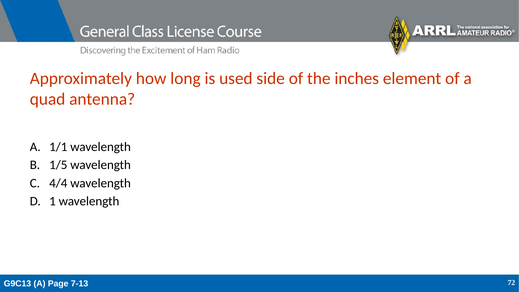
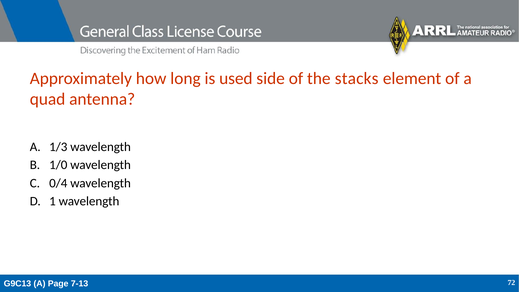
inches: inches -> stacks
1/1: 1/1 -> 1/3
1/5: 1/5 -> 1/0
4/4: 4/4 -> 0/4
